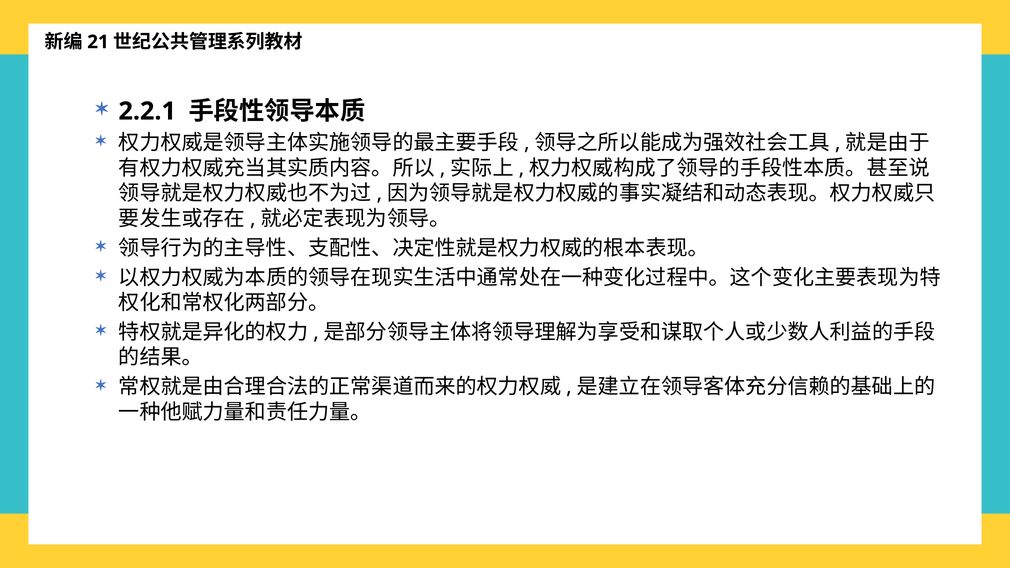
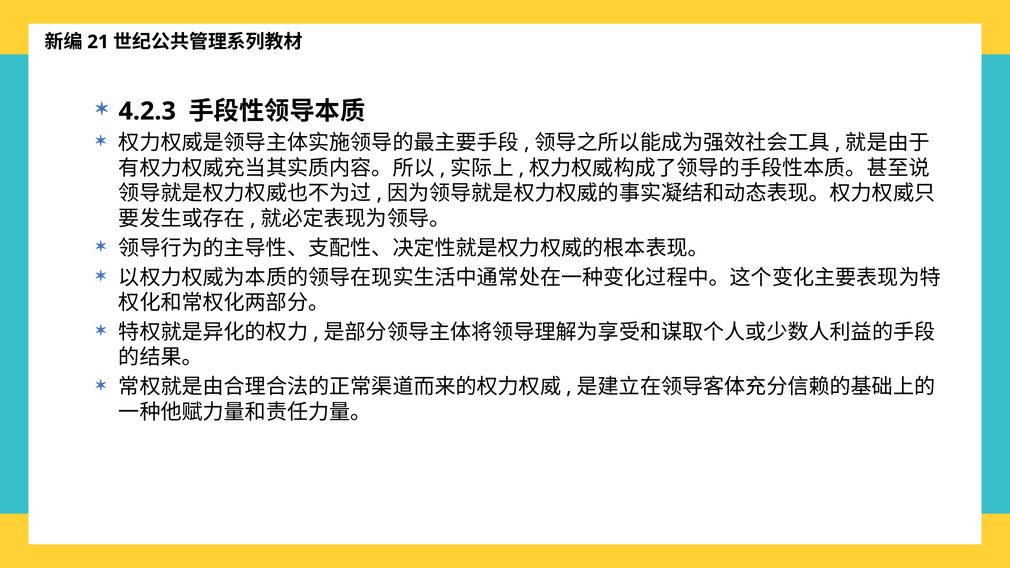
2.2.1: 2.2.1 -> 4.2.3
